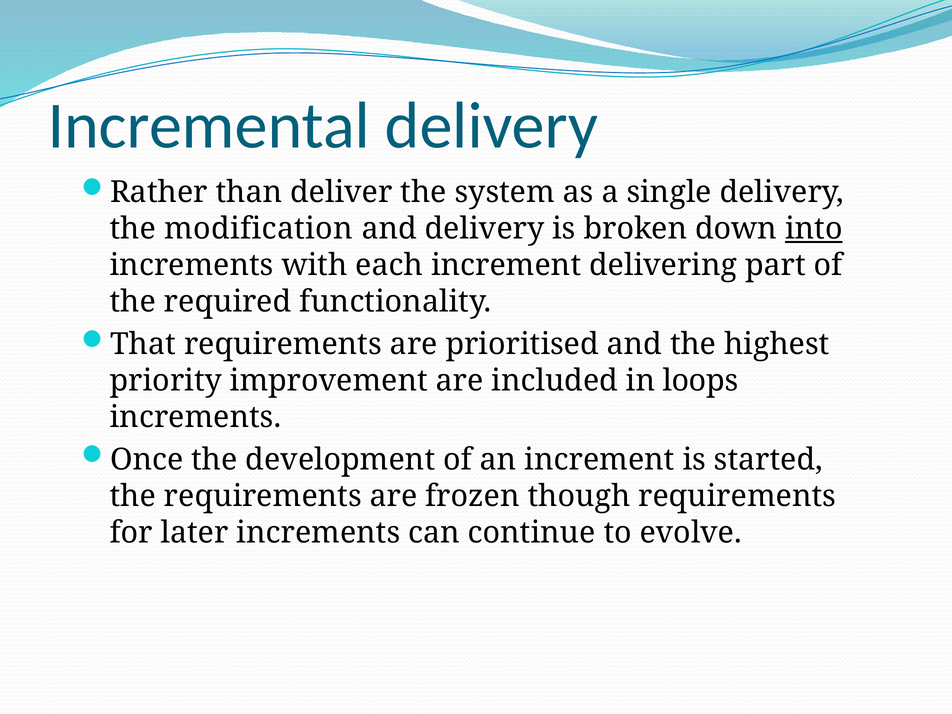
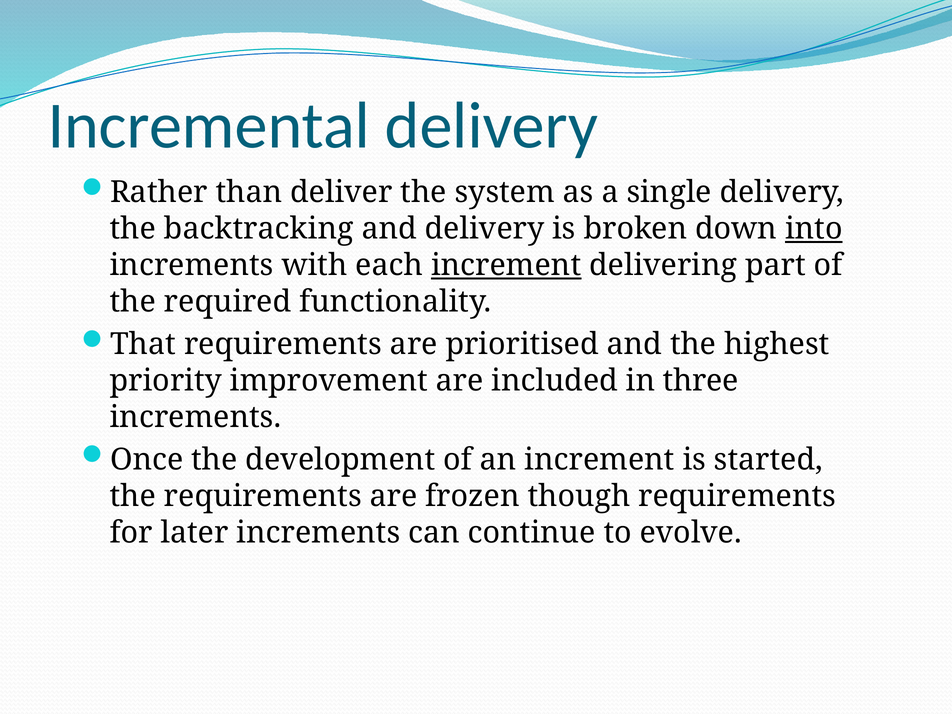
modification: modification -> backtracking
increment at (506, 265) underline: none -> present
loops: loops -> three
